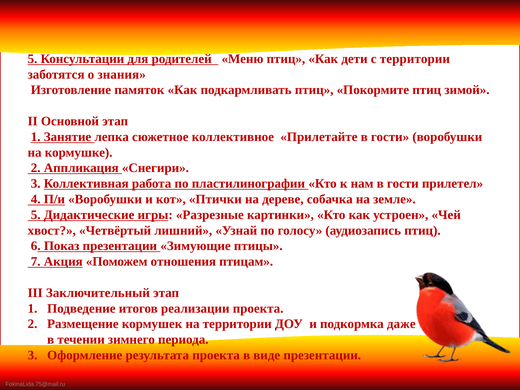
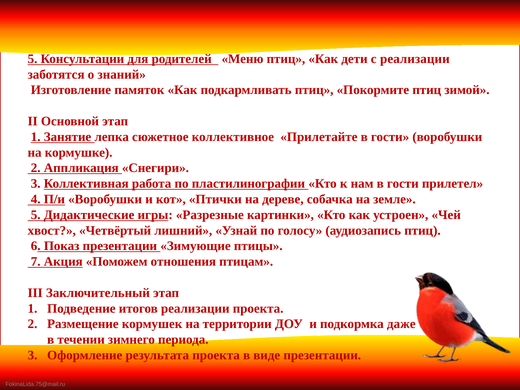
с территории: территории -> реализации
знания: знания -> знаний
